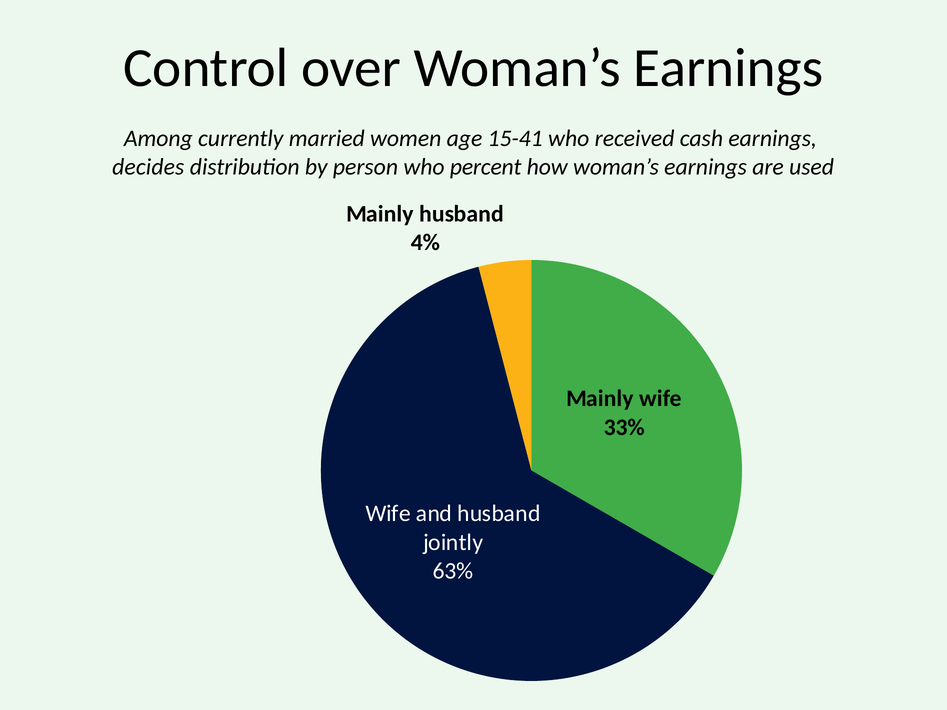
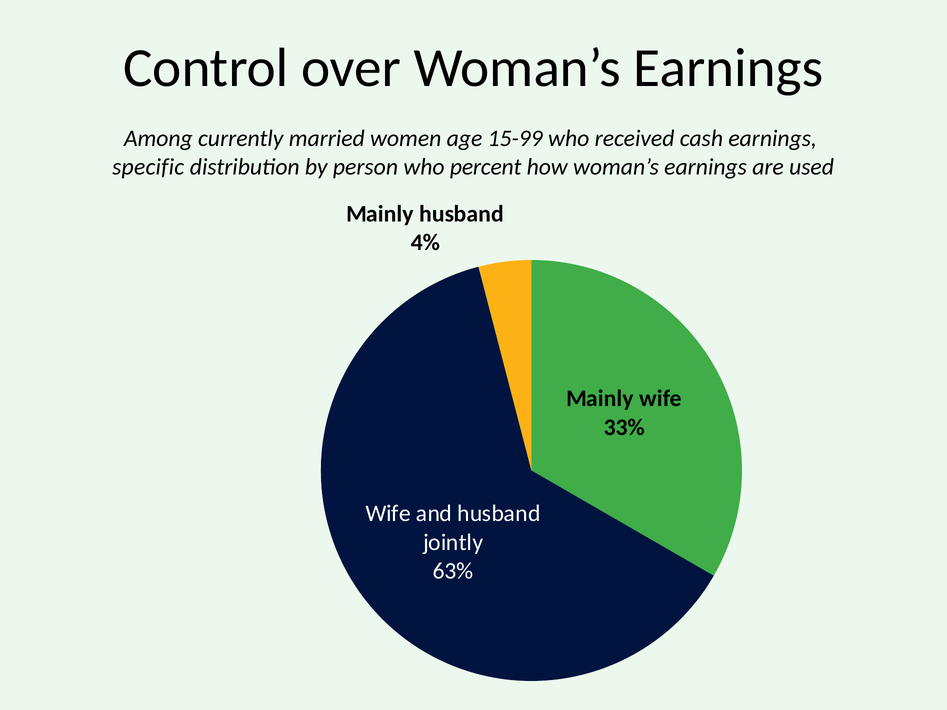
15-41: 15-41 -> 15-99
decides: decides -> specific
